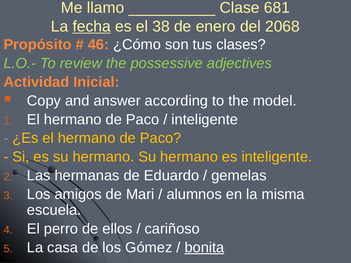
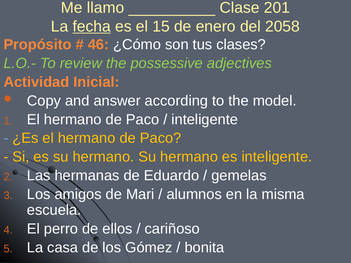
681: 681 -> 201
38: 38 -> 15
2068: 2068 -> 2058
bonita underline: present -> none
